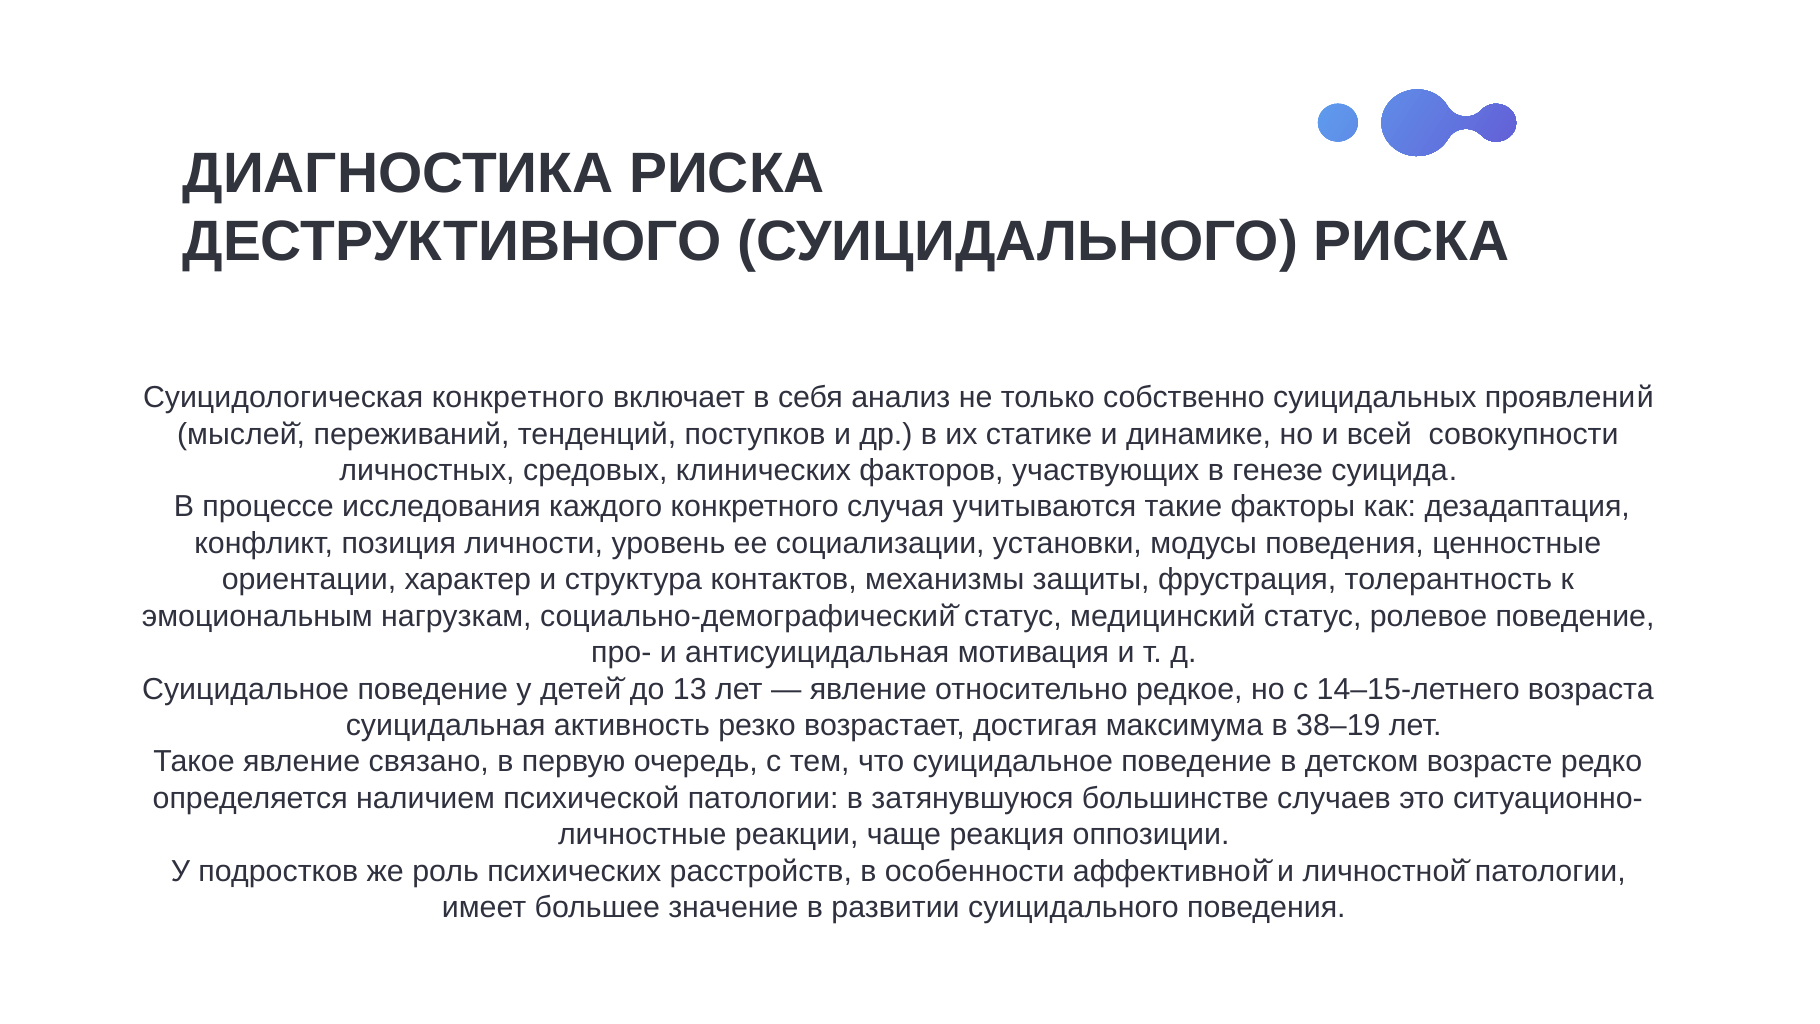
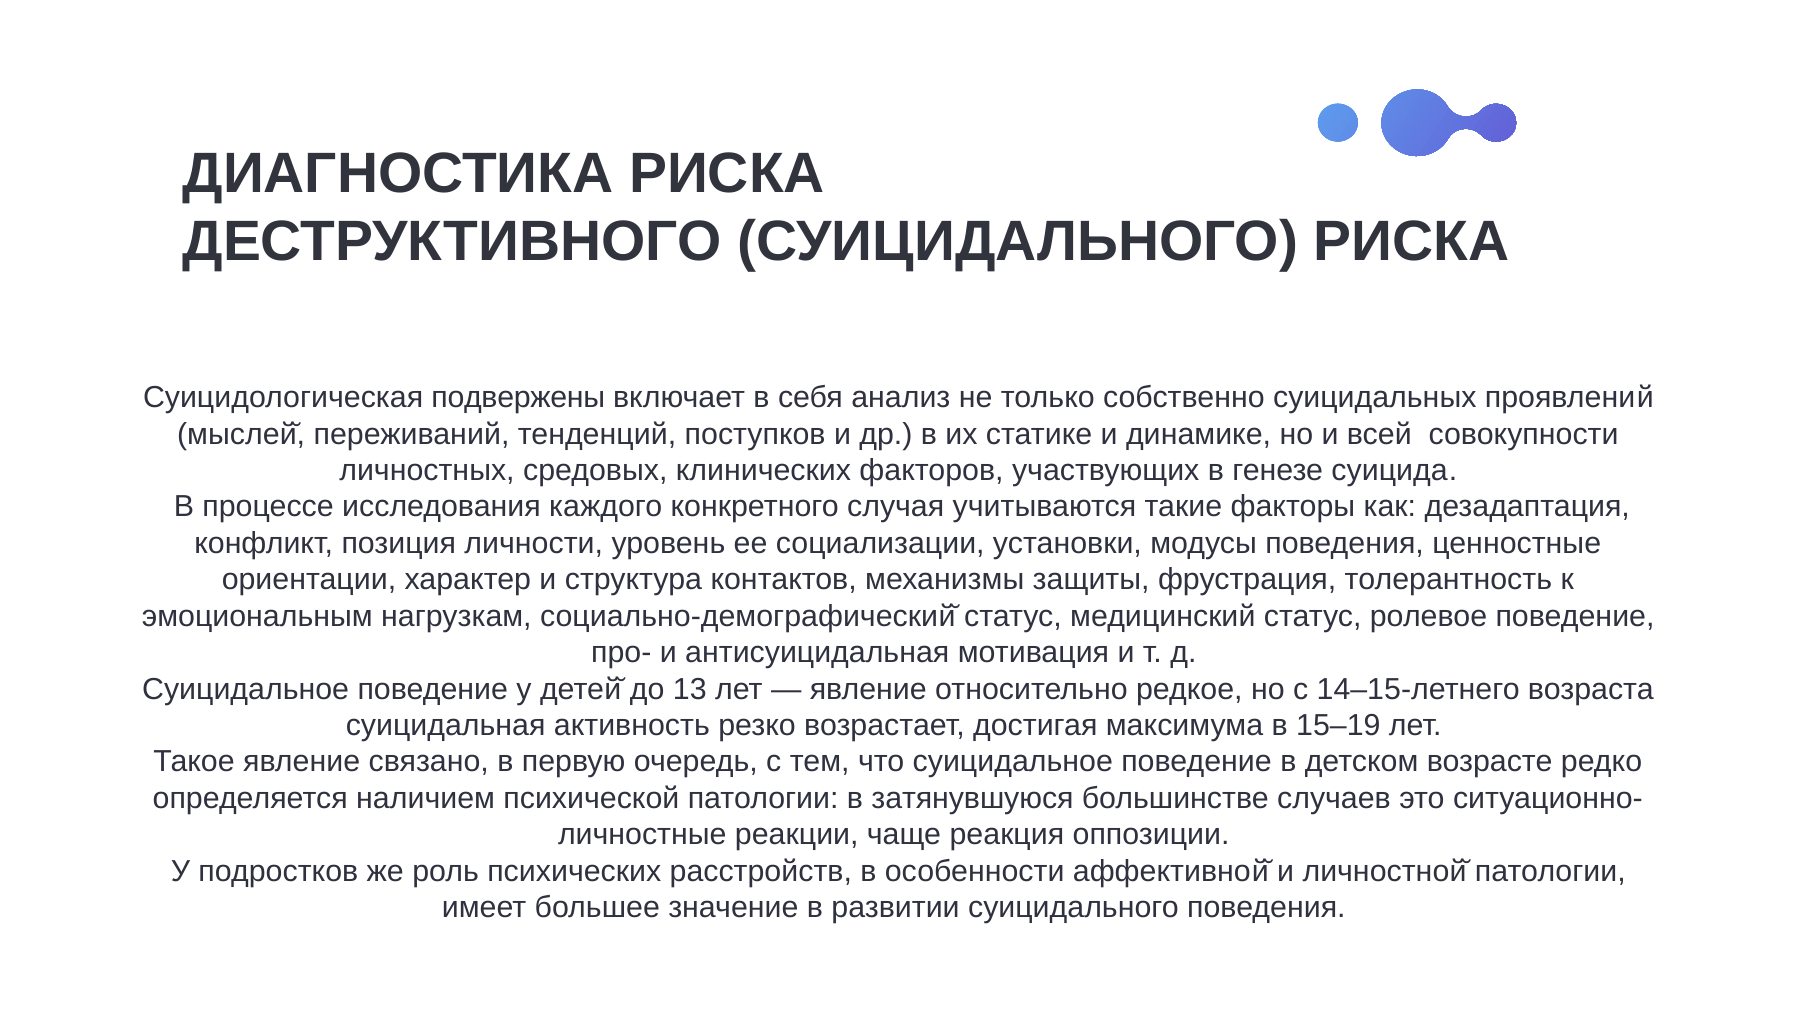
Суицидологическая конкретного: конкретного -> подвержены
38–19: 38–19 -> 15–19
